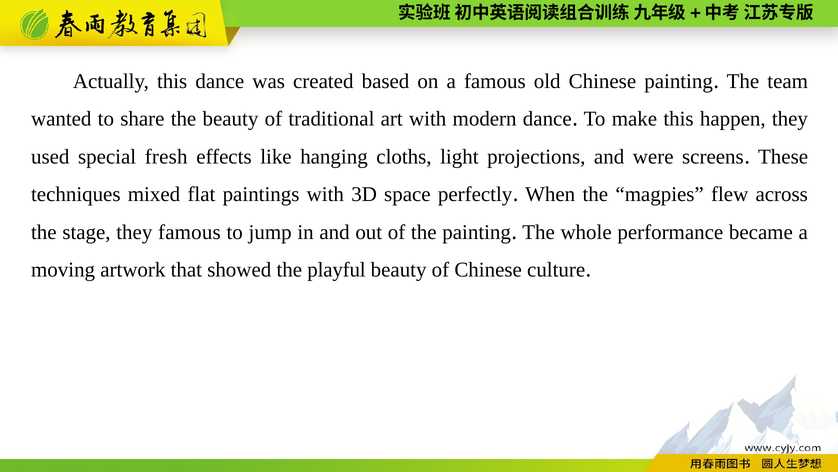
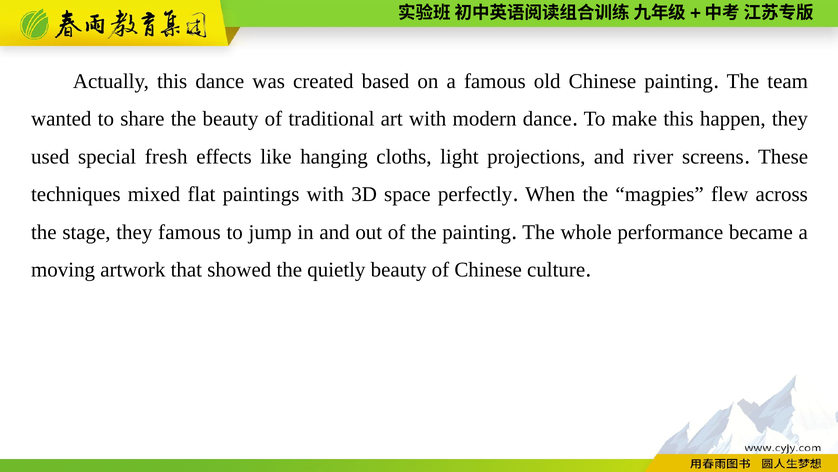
were: were -> river
playful: playful -> quietly
